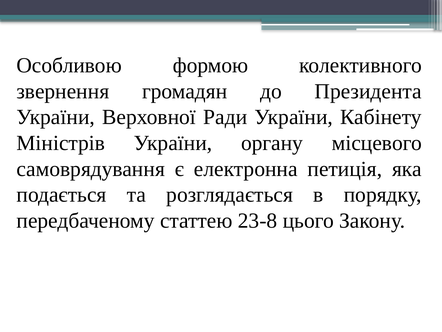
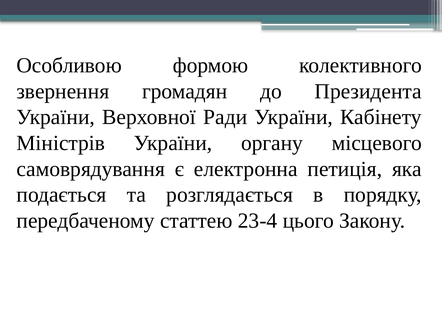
23-8: 23-8 -> 23-4
